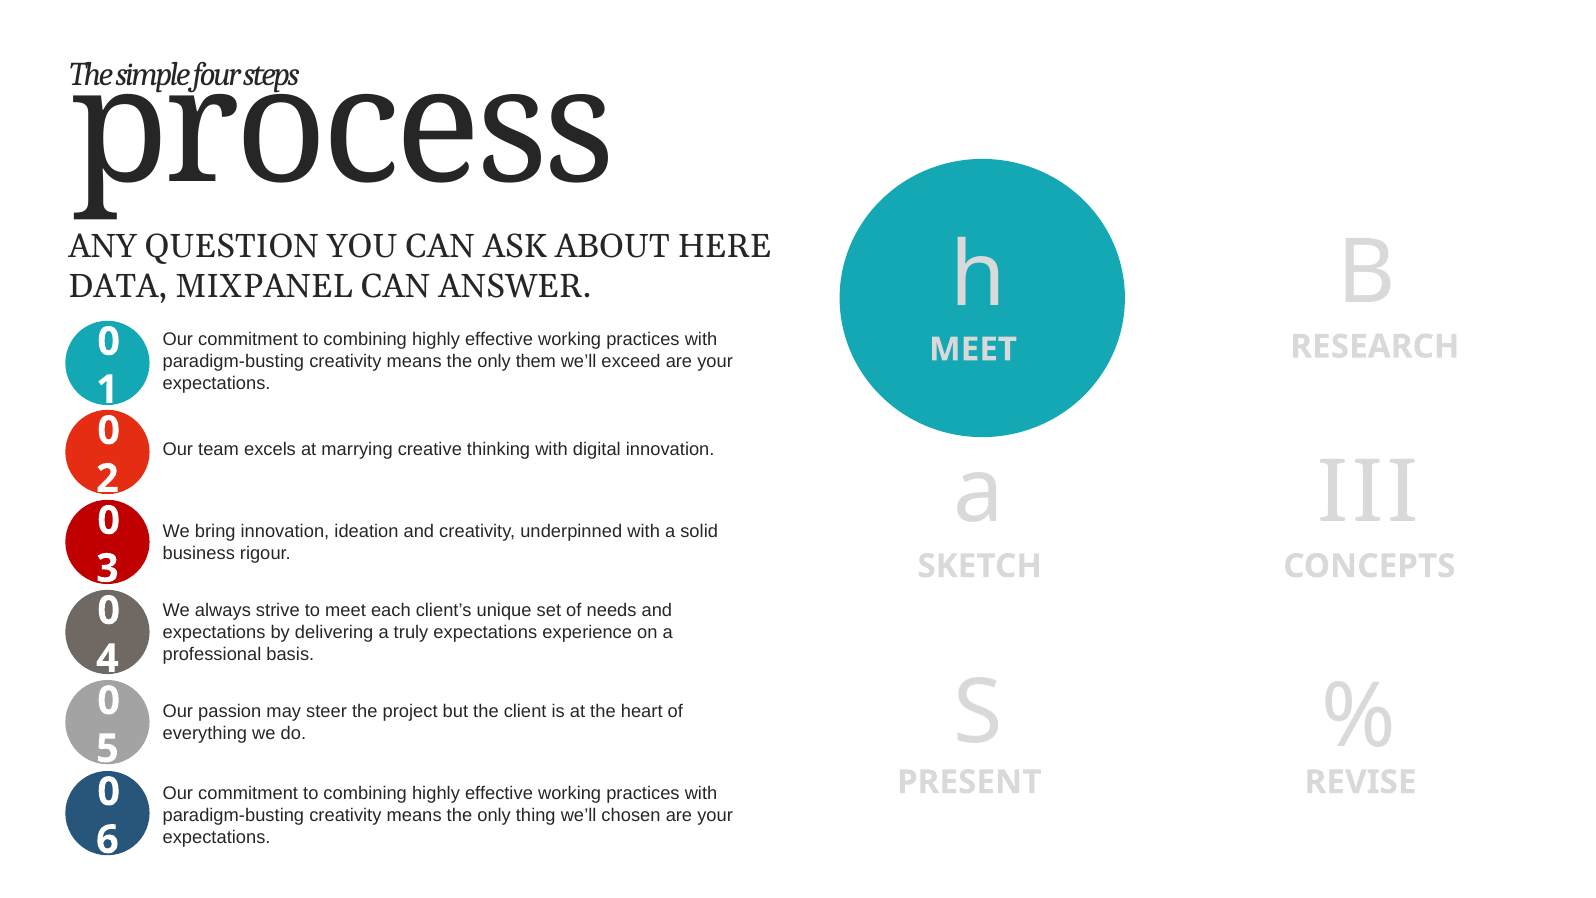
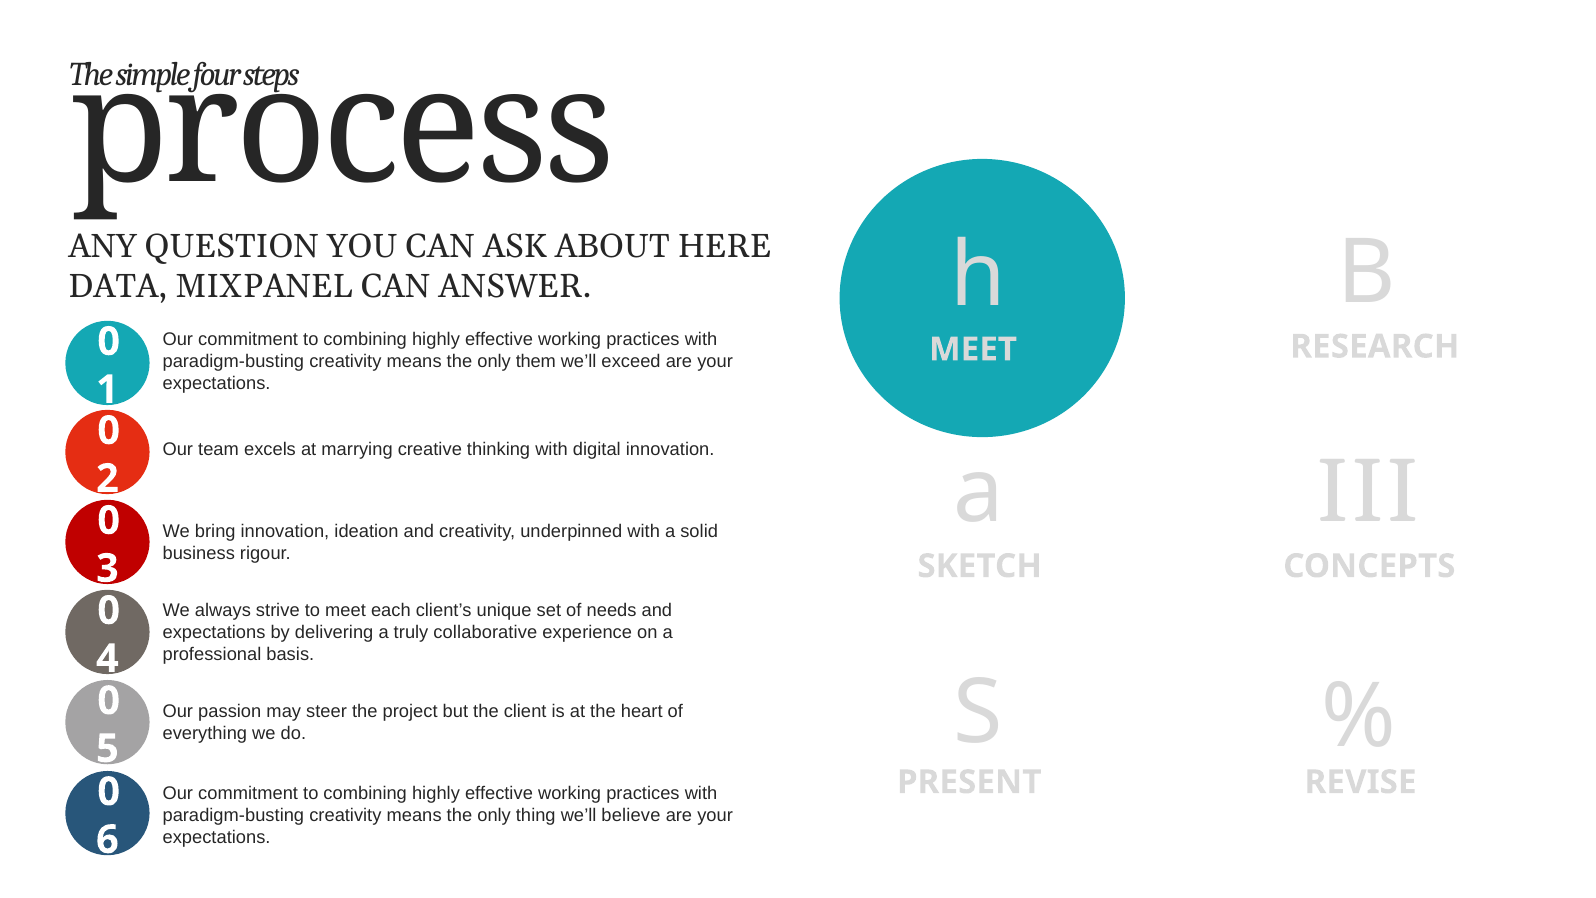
truly expectations: expectations -> collaborative
chosen: chosen -> believe
